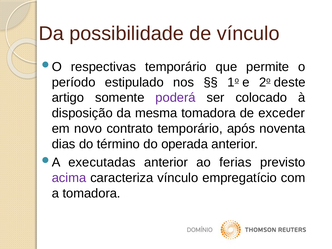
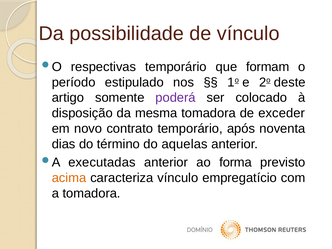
permite: permite -> formam
operada: operada -> aquelas
ferias: ferias -> forma
acima colour: purple -> orange
